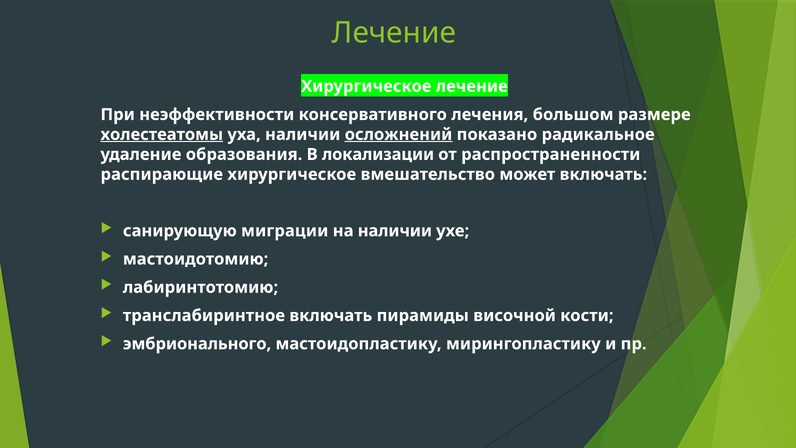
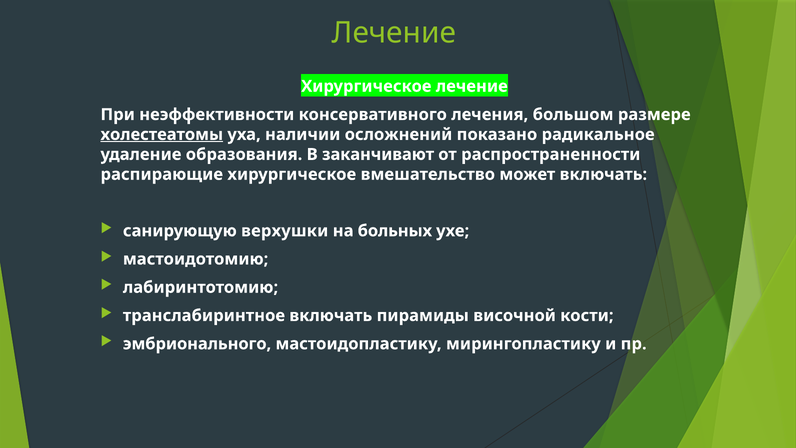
осложнений underline: present -> none
локализации: локализации -> заканчивают
миграции: миграции -> верхушки
на наличии: наличии -> больных
